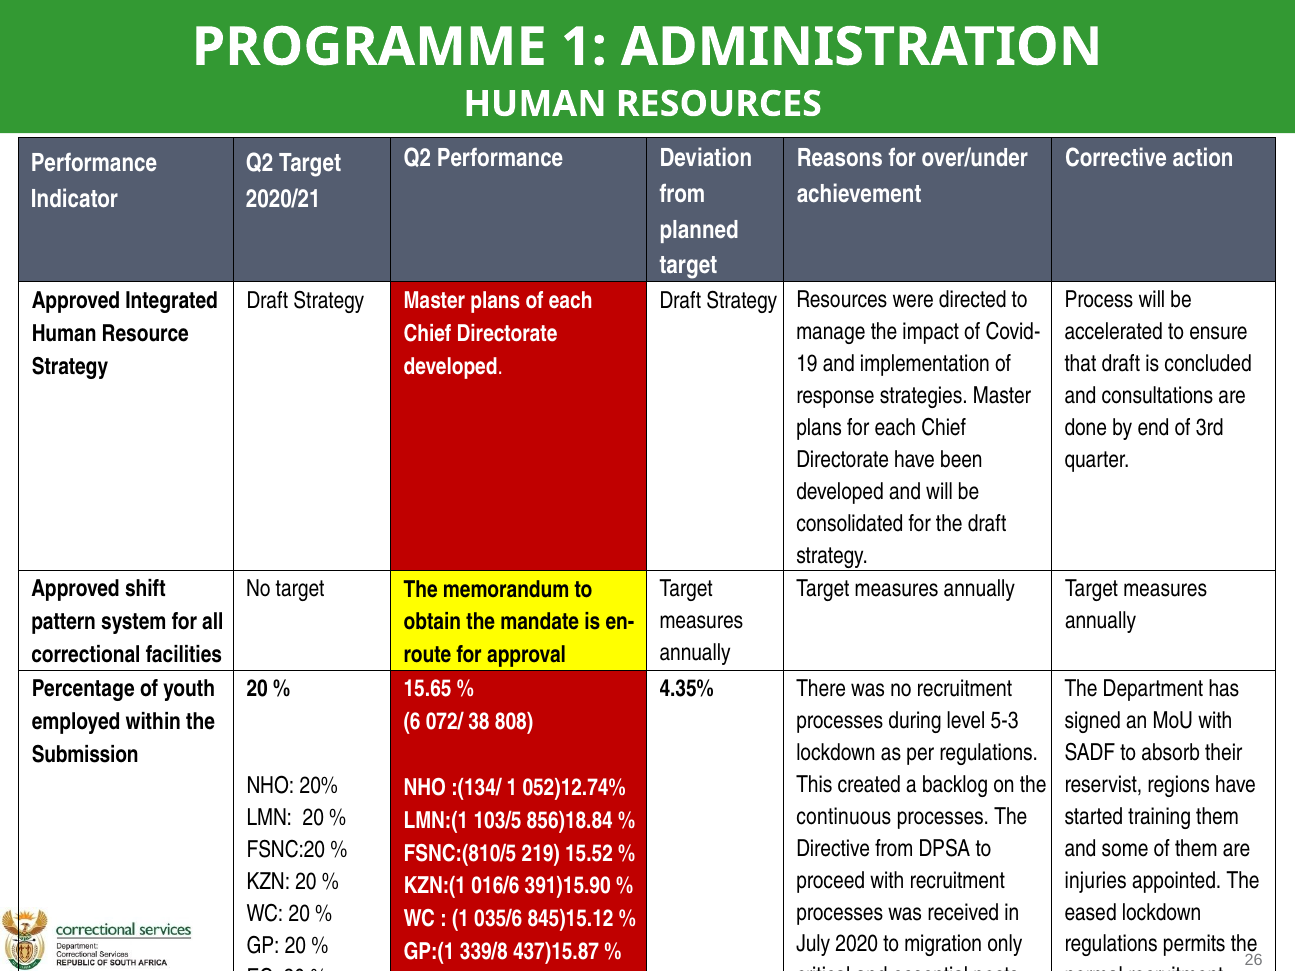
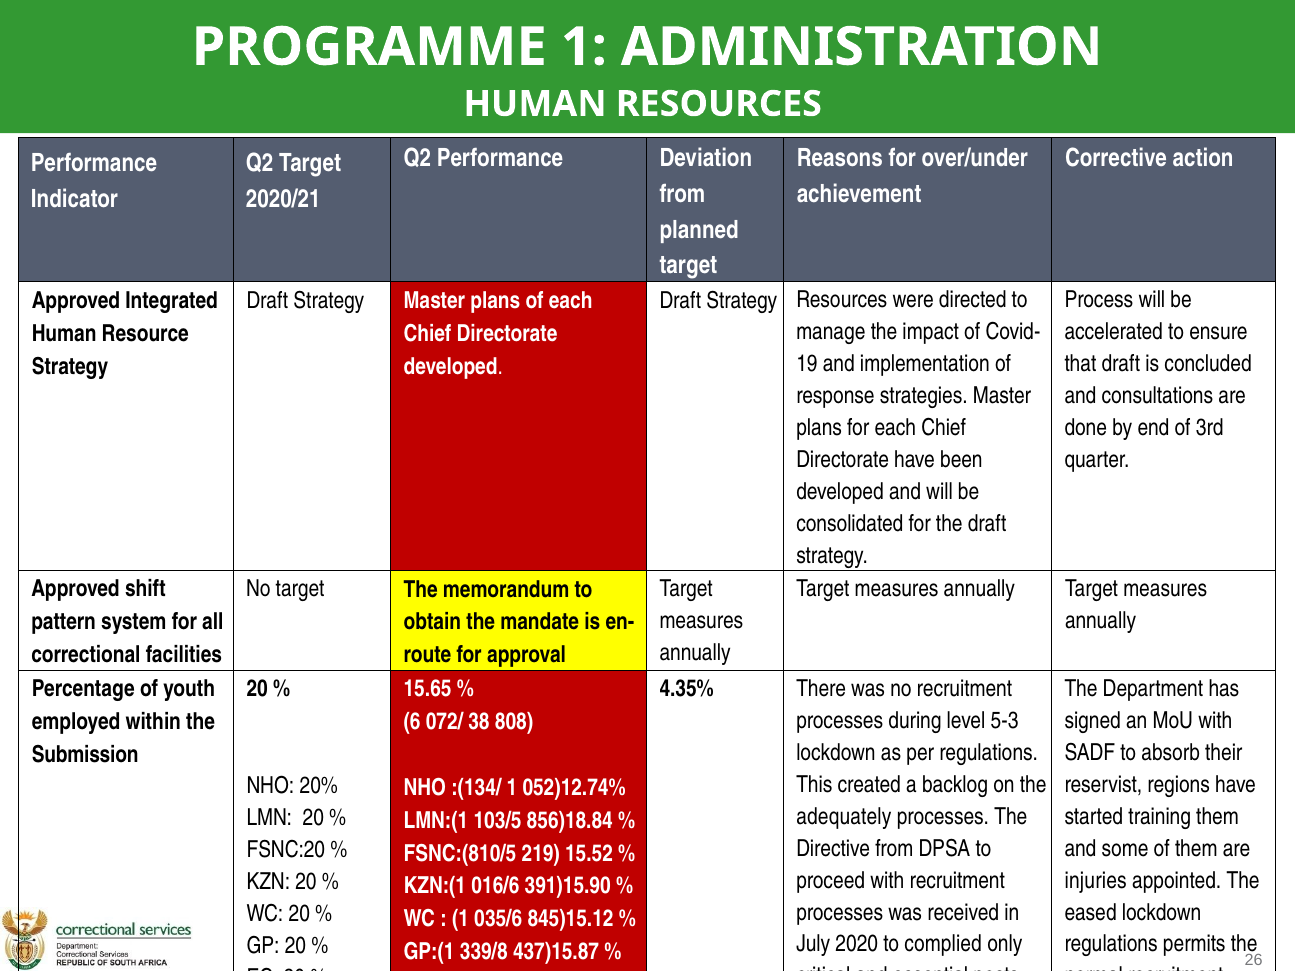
continuous: continuous -> adequately
migration: migration -> complied
